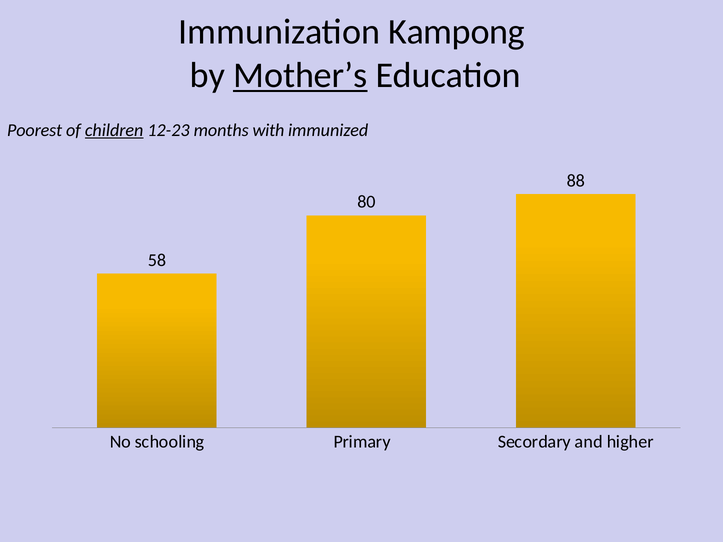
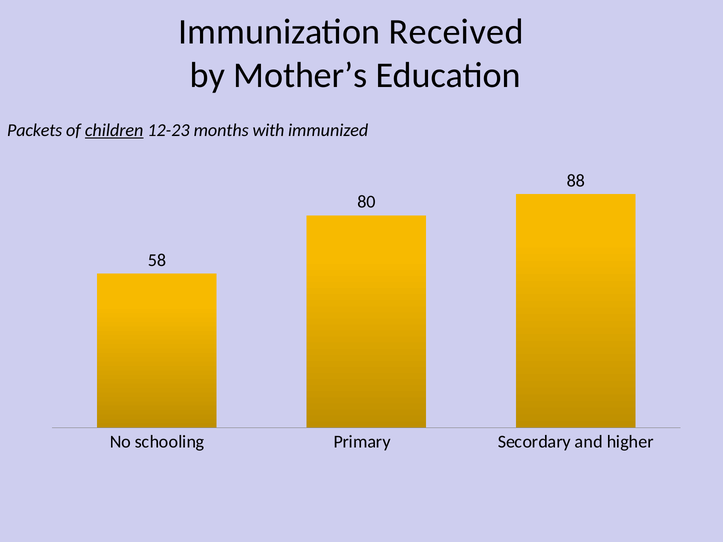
Kampong: Kampong -> Received
Mother’s underline: present -> none
Poorest: Poorest -> Packets
